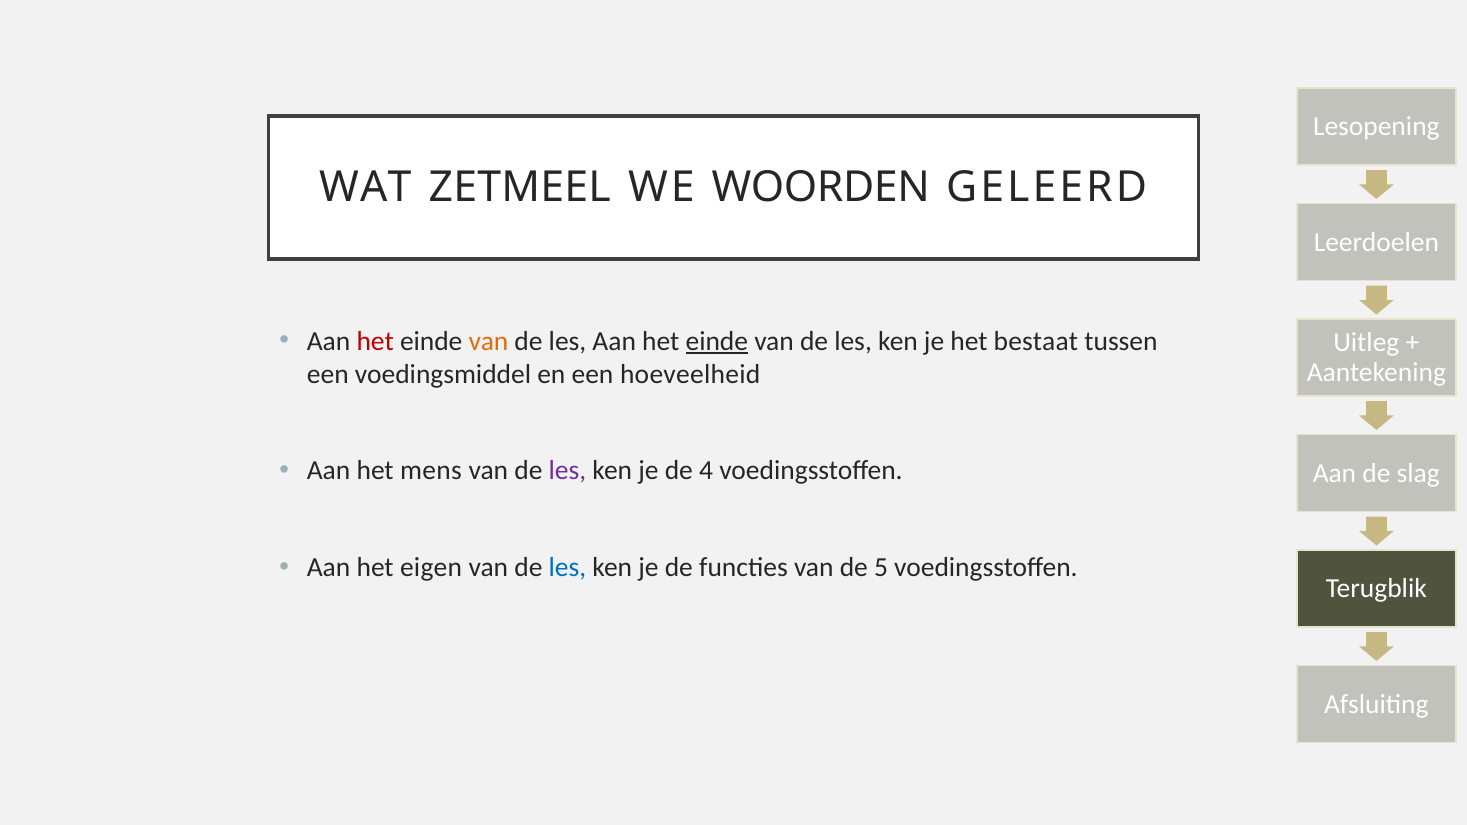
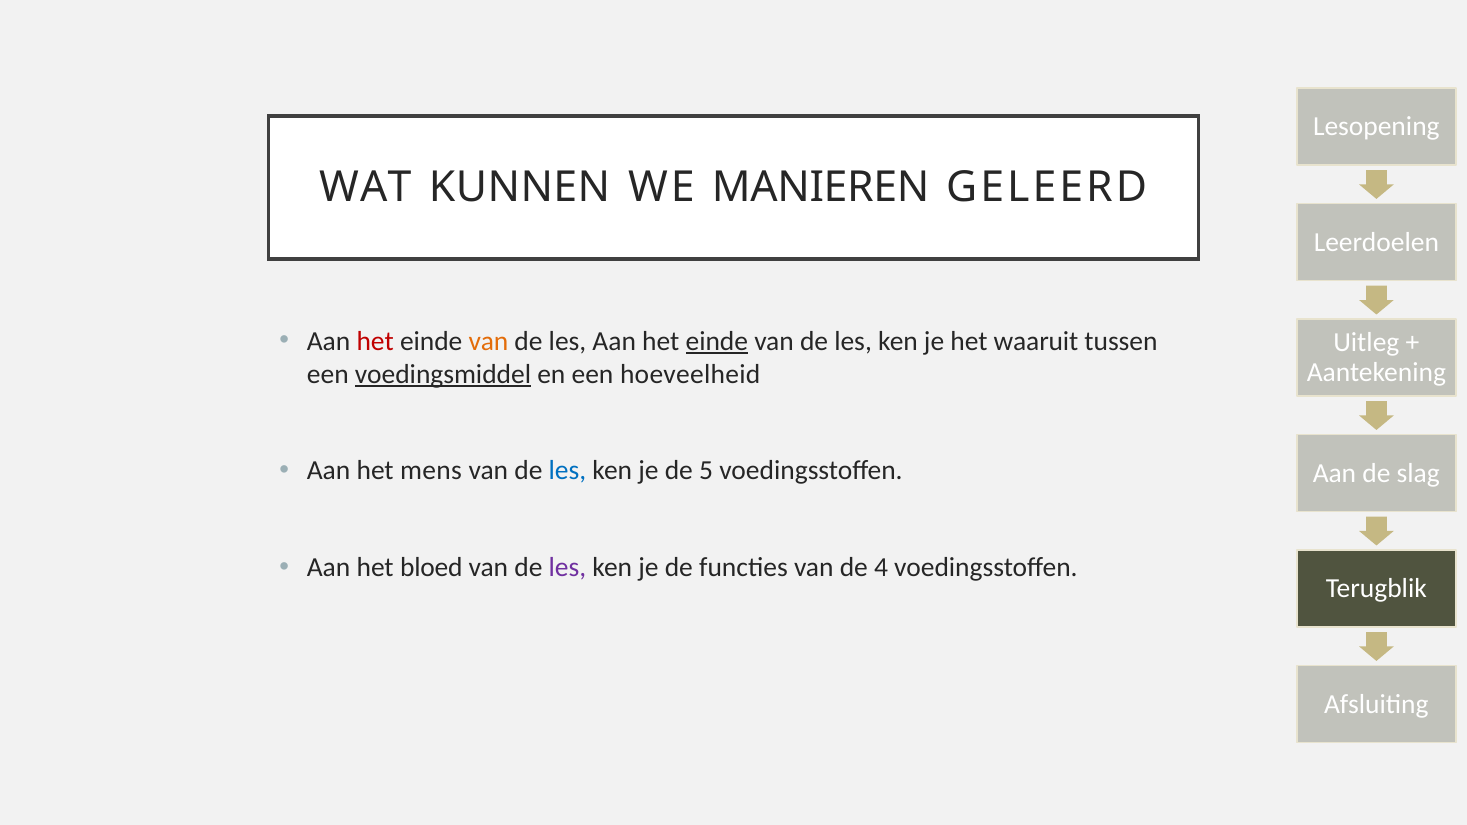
ZETMEEL: ZETMEEL -> KUNNEN
WOORDEN: WOORDEN -> MANIEREN
bestaat: bestaat -> waaruit
voedingsmiddel underline: none -> present
les at (567, 471) colour: purple -> blue
4: 4 -> 5
eigen: eigen -> bloed
les at (567, 568) colour: blue -> purple
5: 5 -> 4
